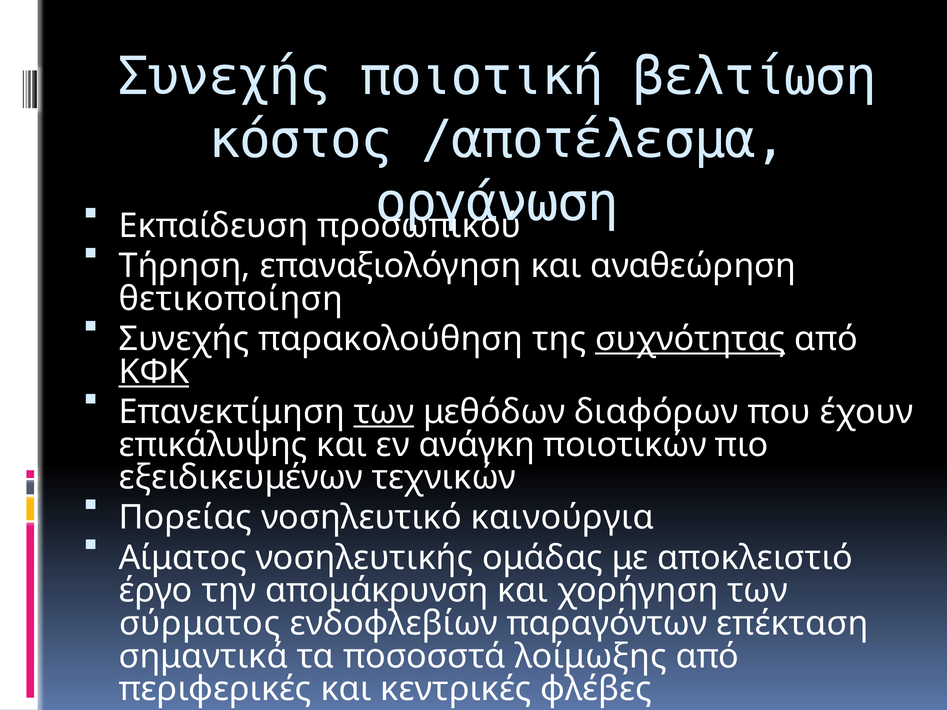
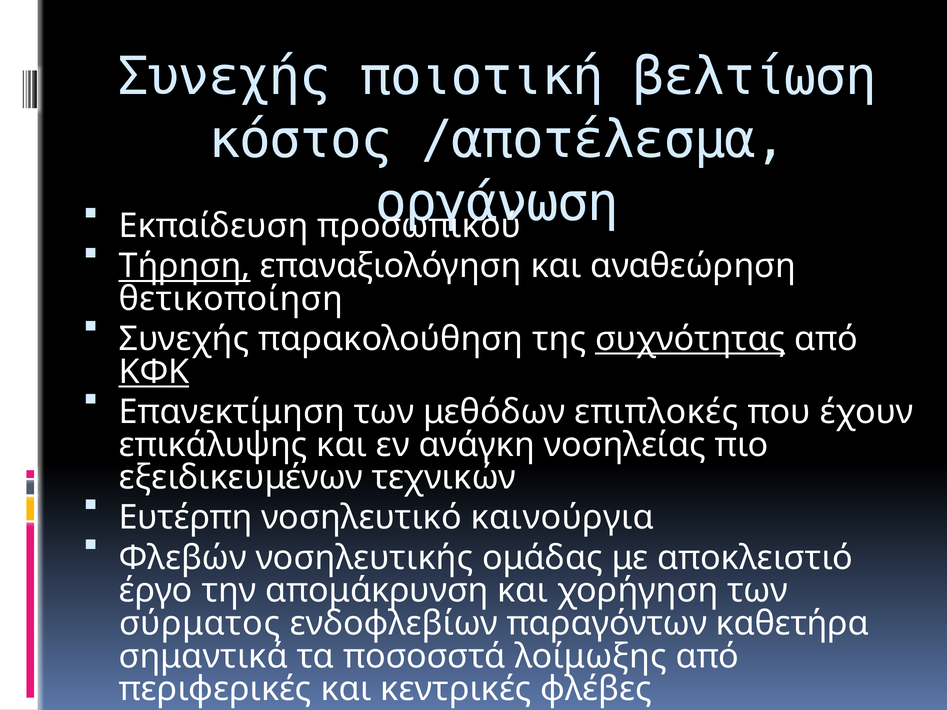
Τήρηση underline: none -> present
των at (384, 412) underline: present -> none
διαφόρων: διαφόρων -> επιπλοκές
ποιοτικών: ποιοτικών -> νοσηλείας
Πορείας: Πορείας -> Ευτέρπη
Αίματος: Αίματος -> Φλεβών
επέκταση: επέκταση -> καθετήρα
